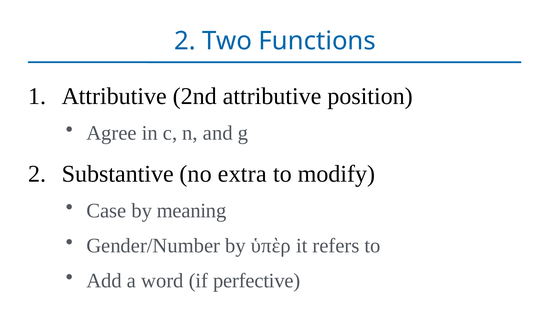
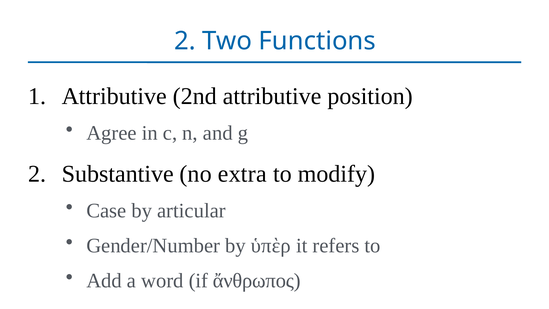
meaning: meaning -> articular
perfective: perfective -> ἄνθρωπος
